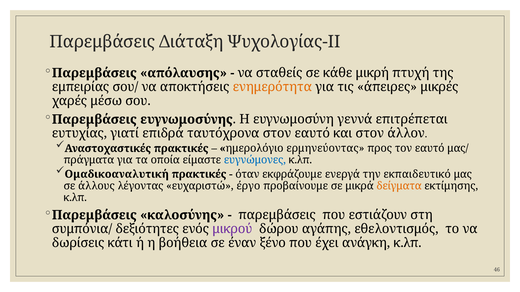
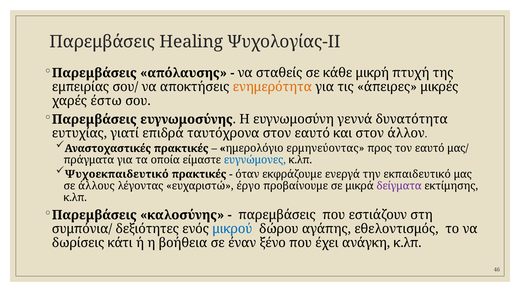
Διάταξη: Διάταξη -> Healing
μέσω: μέσω -> έστω
επιτρέπεται: επιτρέπεται -> δυνατότητα
Ομαδικοαναλυτική: Ομαδικοαναλυτική -> Ψυχοεκπαιδευτικό
δείγματα colour: orange -> purple
μικρού colour: purple -> blue
